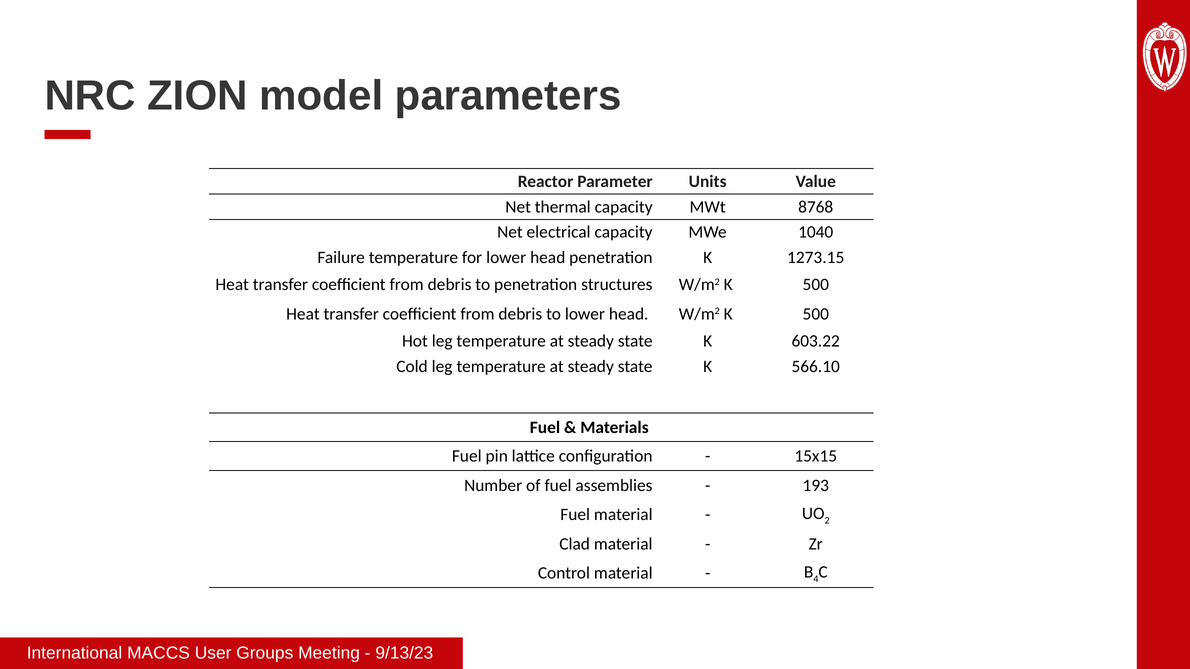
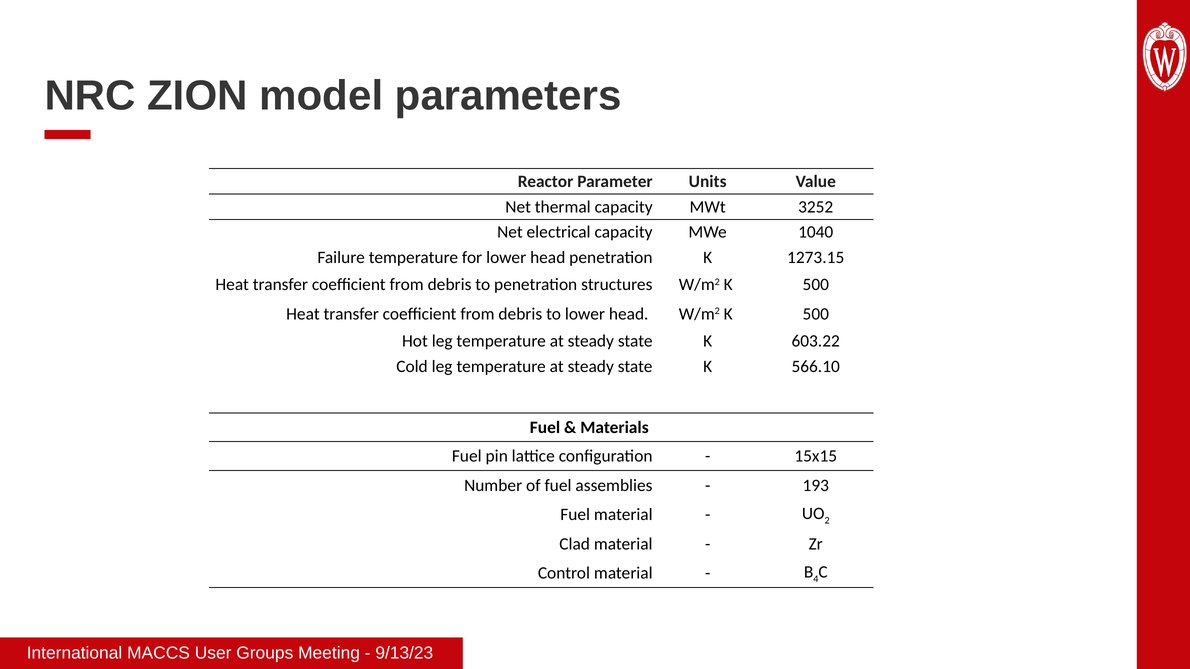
8768: 8768 -> 3252
